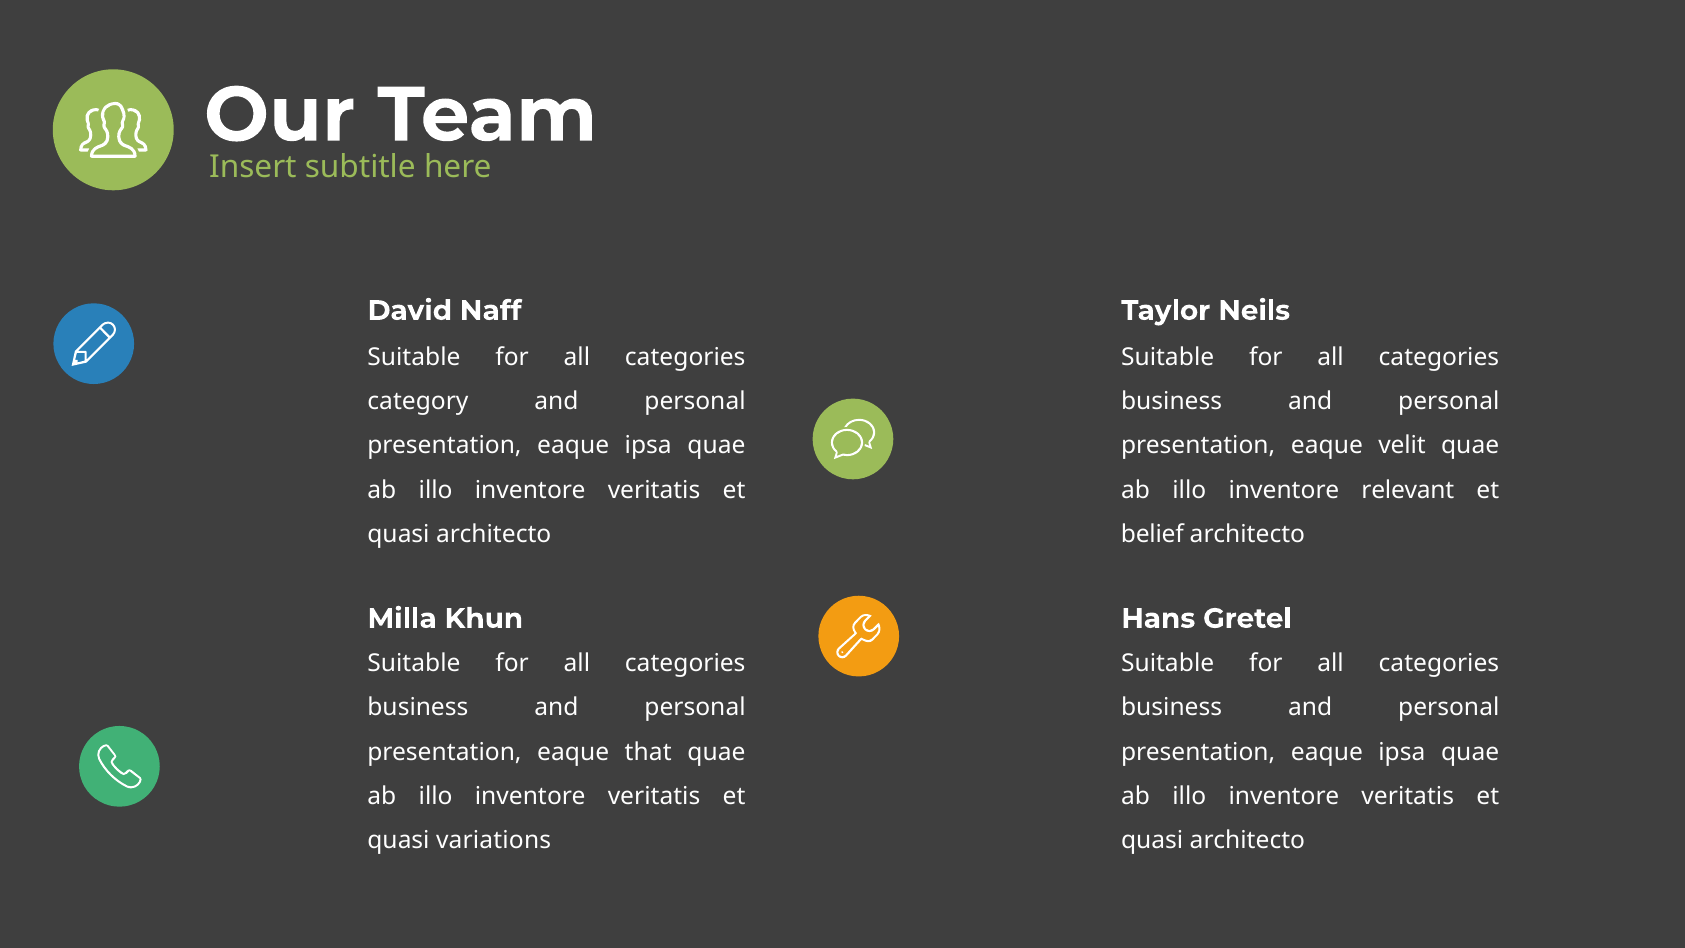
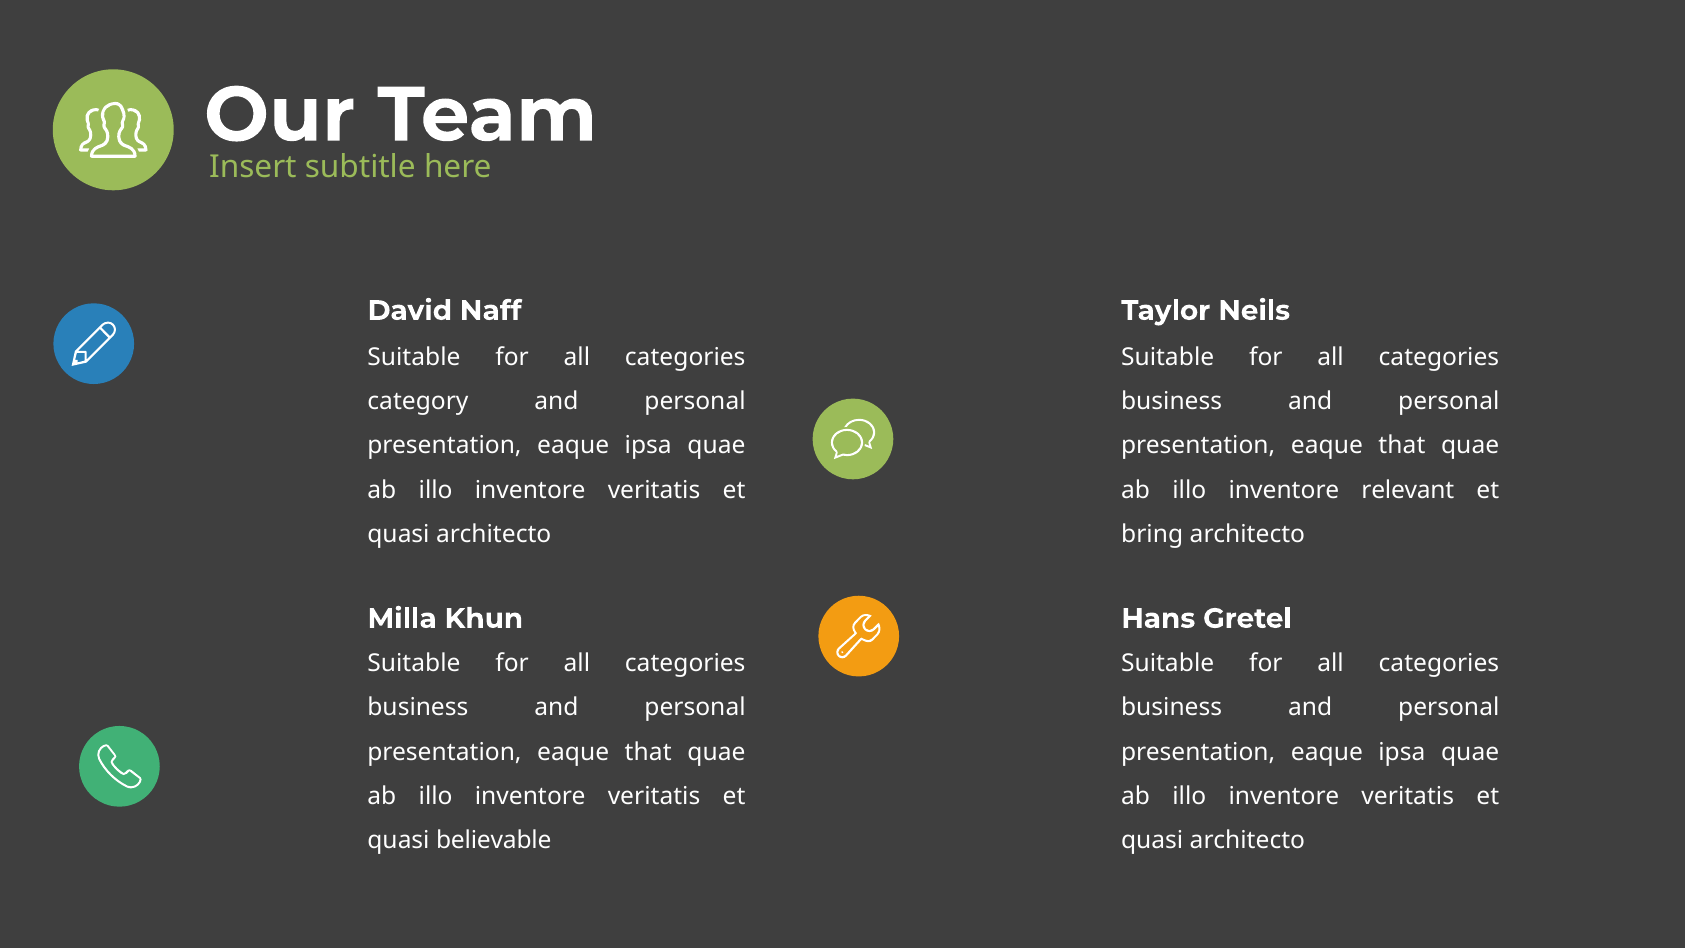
velit at (1402, 446): velit -> that
belief: belief -> bring
variations: variations -> believable
